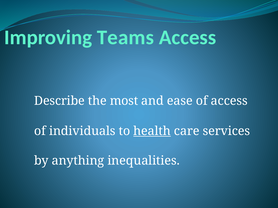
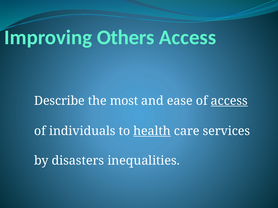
Teams: Teams -> Others
access at (229, 101) underline: none -> present
anything: anything -> disasters
